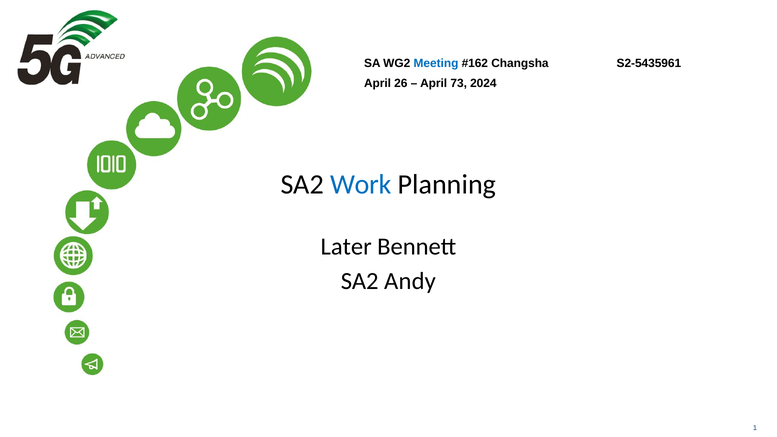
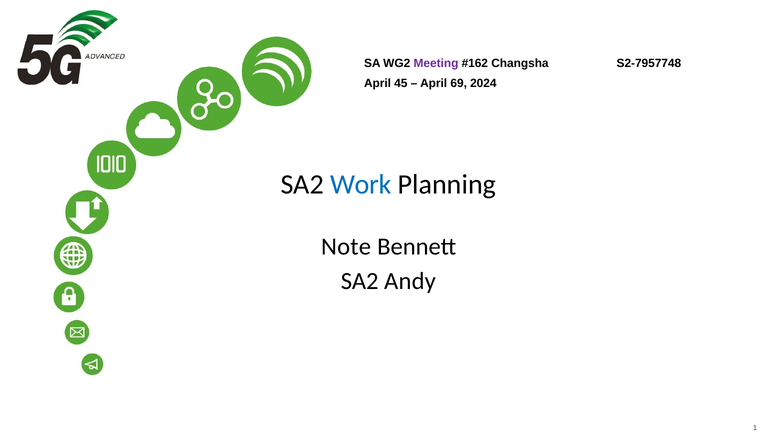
Meeting colour: blue -> purple
S2-5435961: S2-5435961 -> S2-7957748
26: 26 -> 45
73: 73 -> 69
Later: Later -> Note
